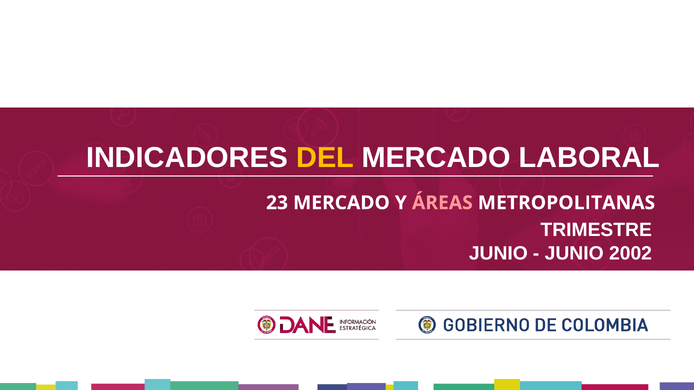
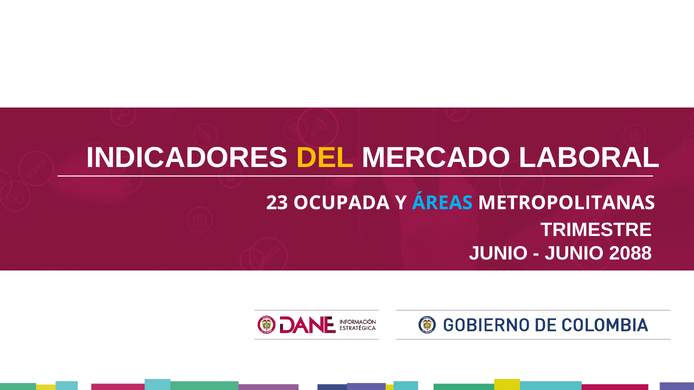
23 MERCADO: MERCADO -> OCUPADA
ÁREAS colour: pink -> light blue
2002: 2002 -> 2088
